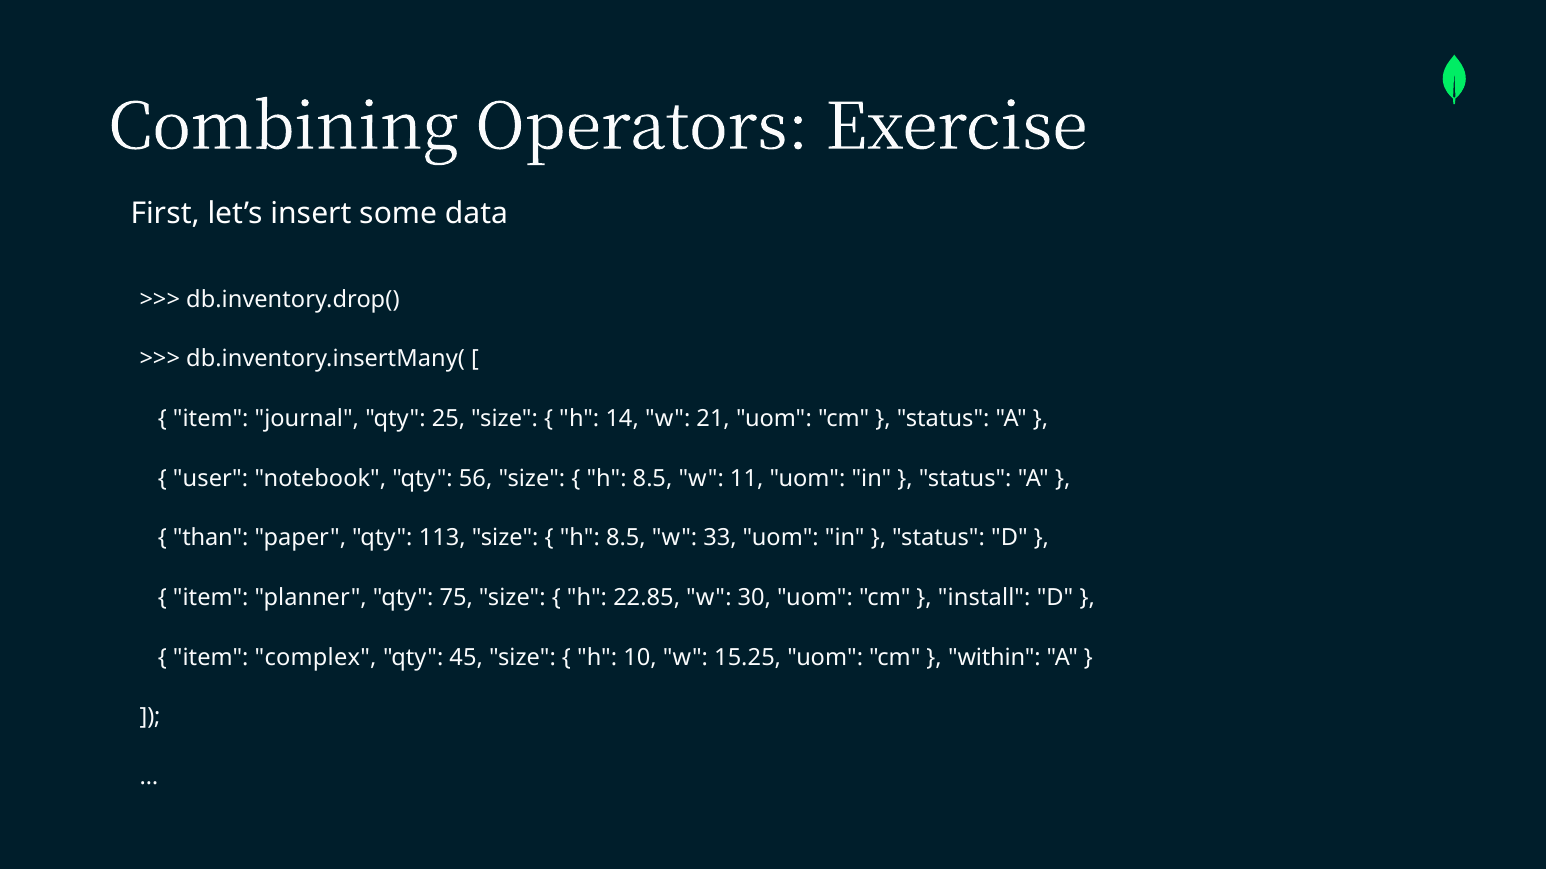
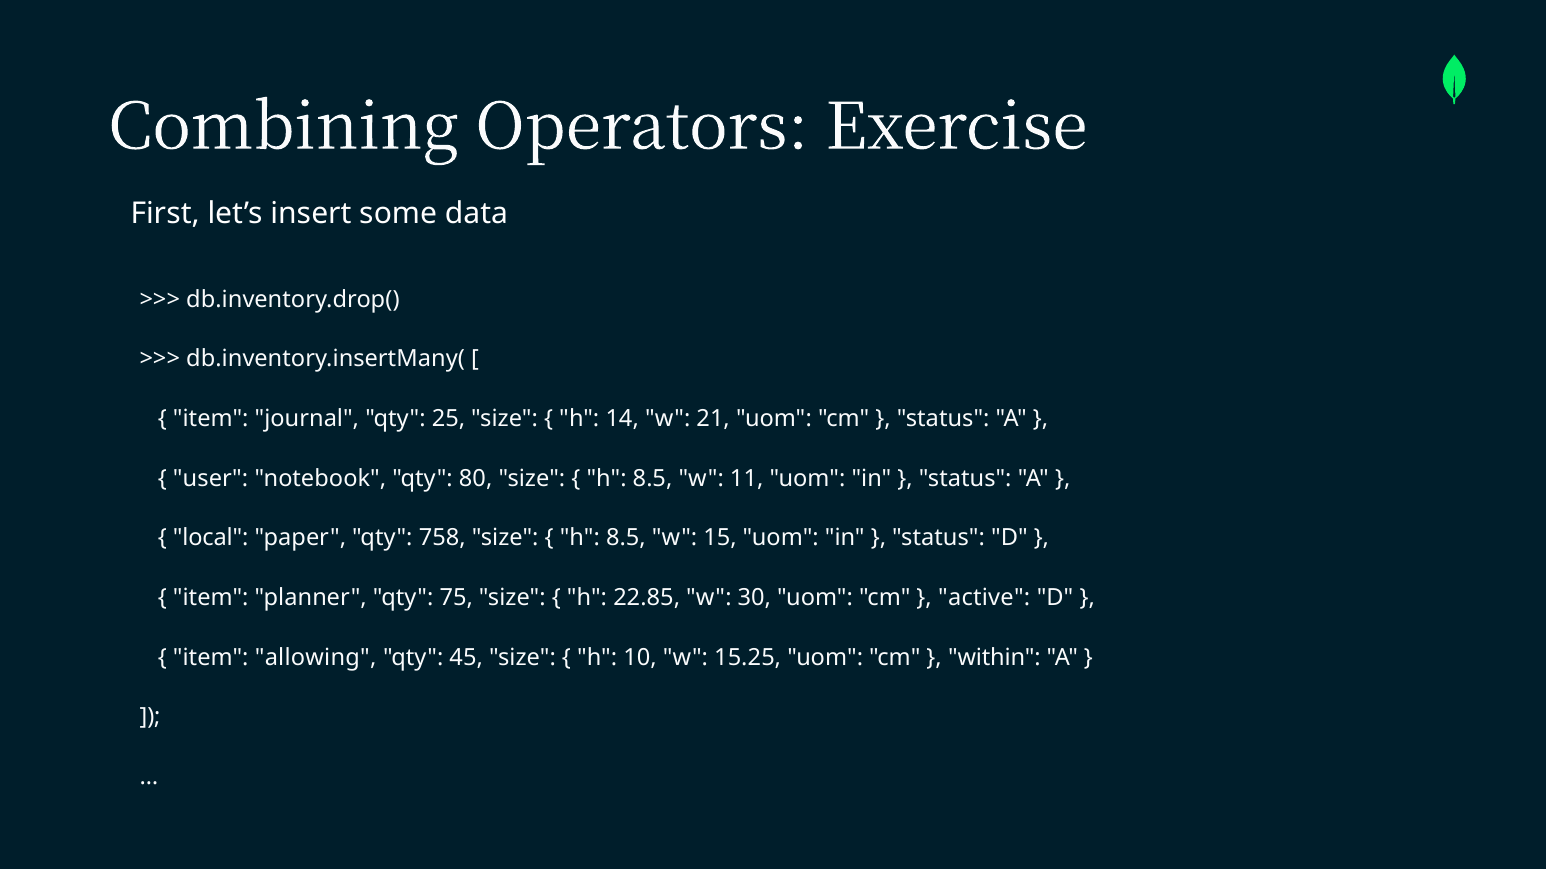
56: 56 -> 80
than: than -> local
113: 113 -> 758
33: 33 -> 15
install: install -> active
complex: complex -> allowing
